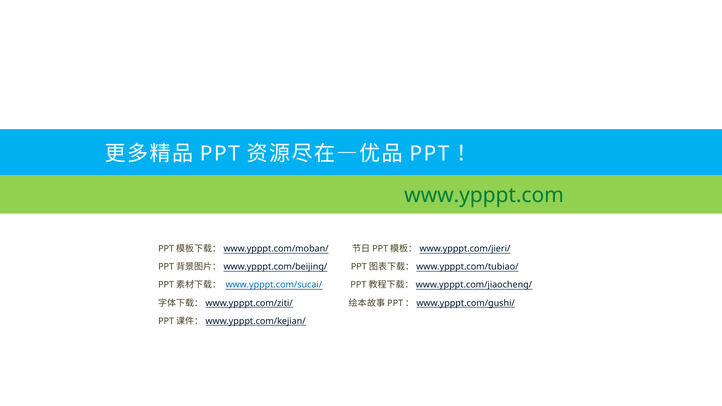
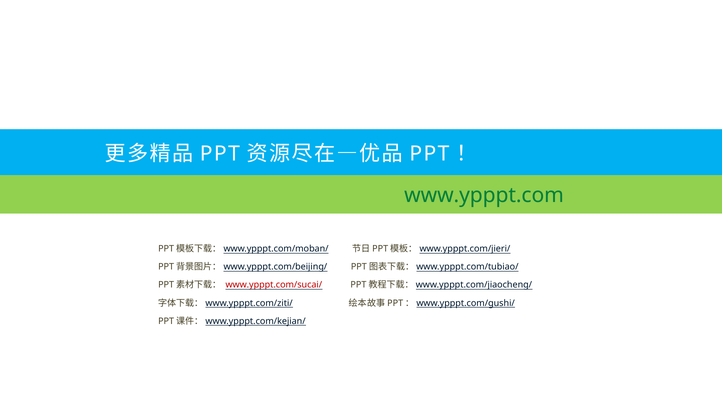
www.ypppt.com/sucai/ colour: blue -> red
